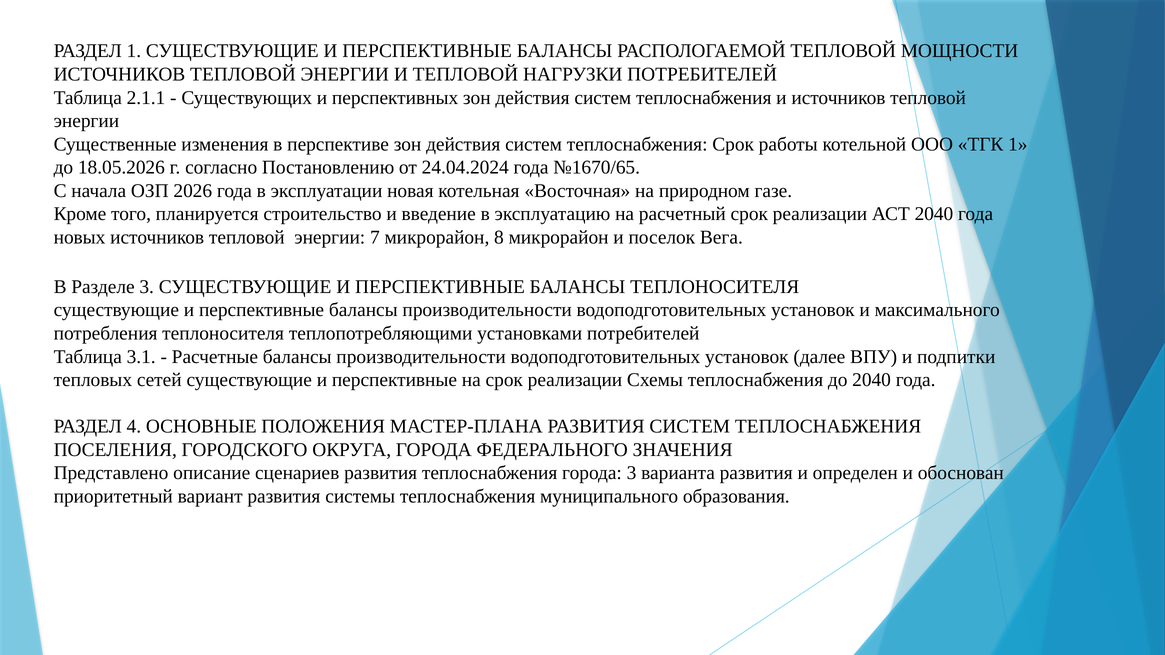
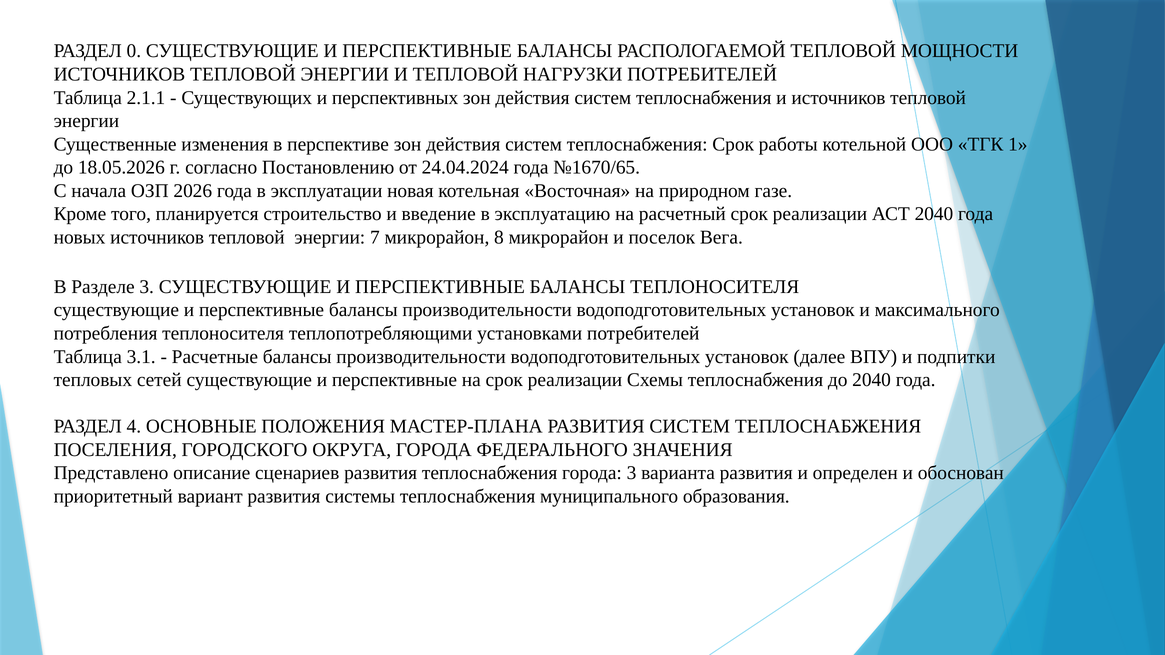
РАЗДЕЛ 1: 1 -> 0
